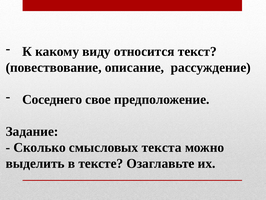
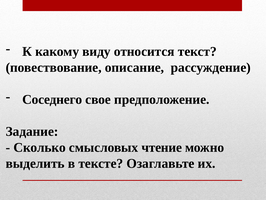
текста: текста -> чтение
